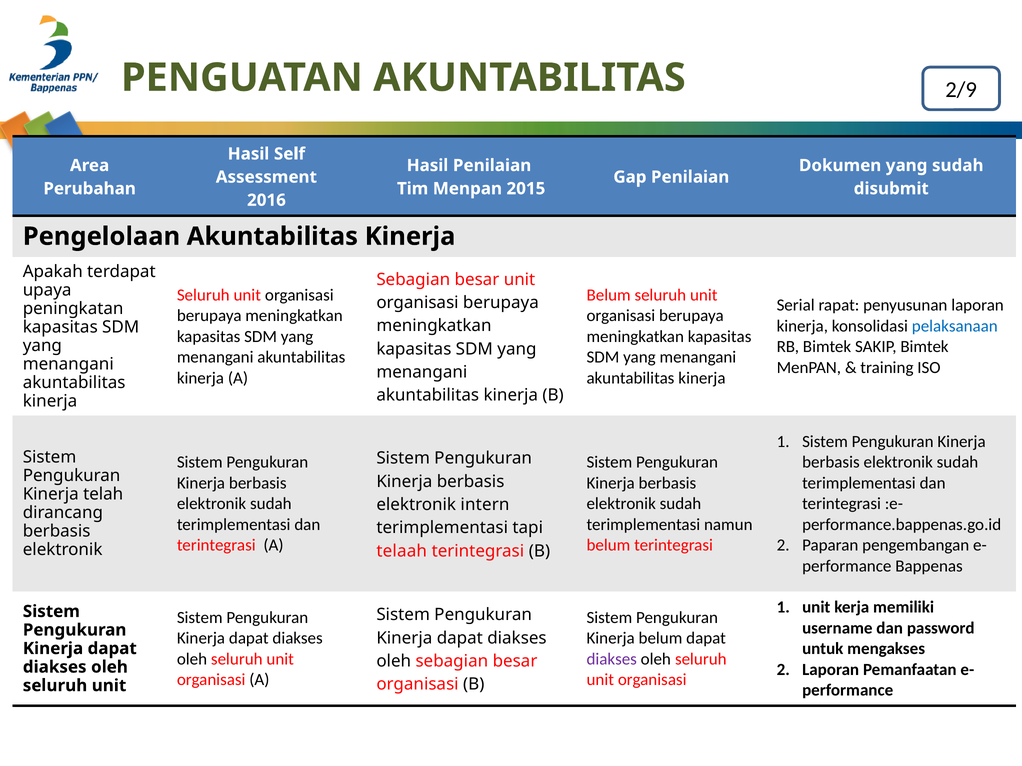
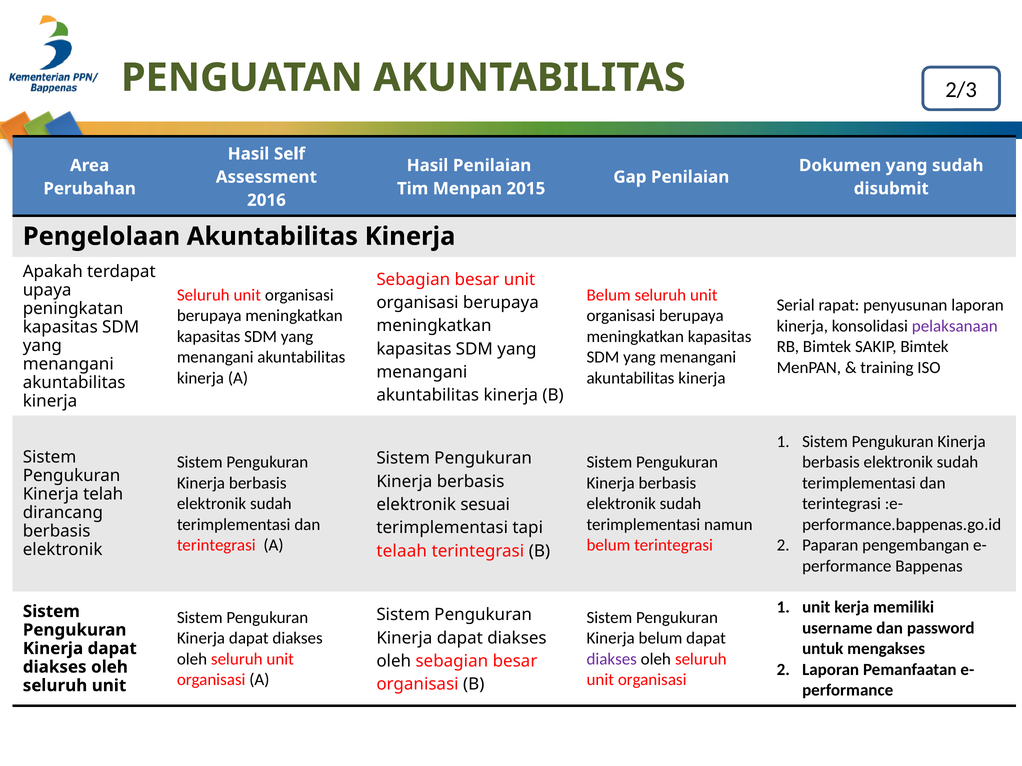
2/9: 2/9 -> 2/3
pelaksanaan colour: blue -> purple
intern: intern -> sesuai
